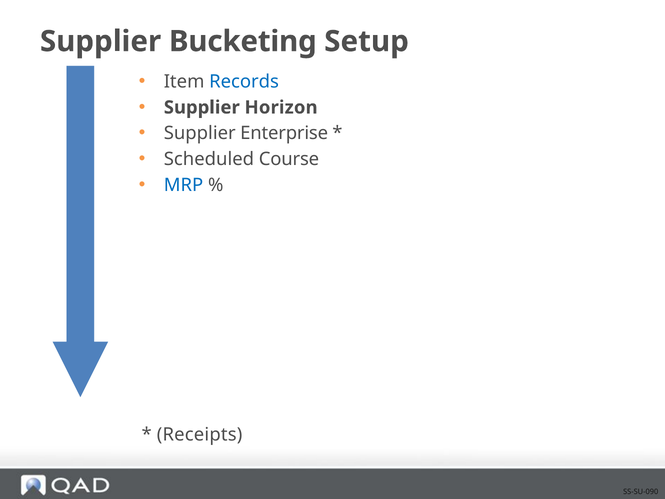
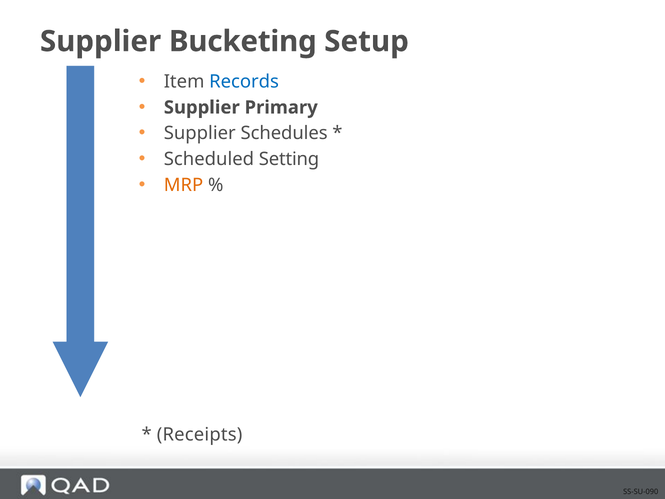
Horizon: Horizon -> Primary
Enterprise: Enterprise -> Schedules
Course: Course -> Setting
MRP colour: blue -> orange
